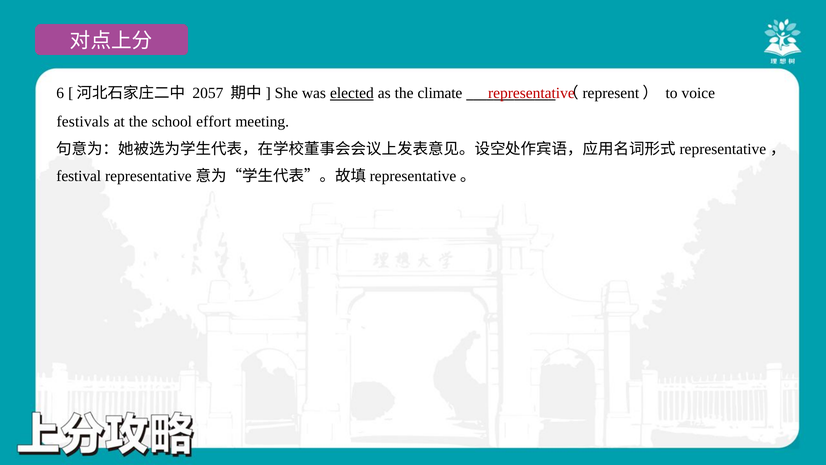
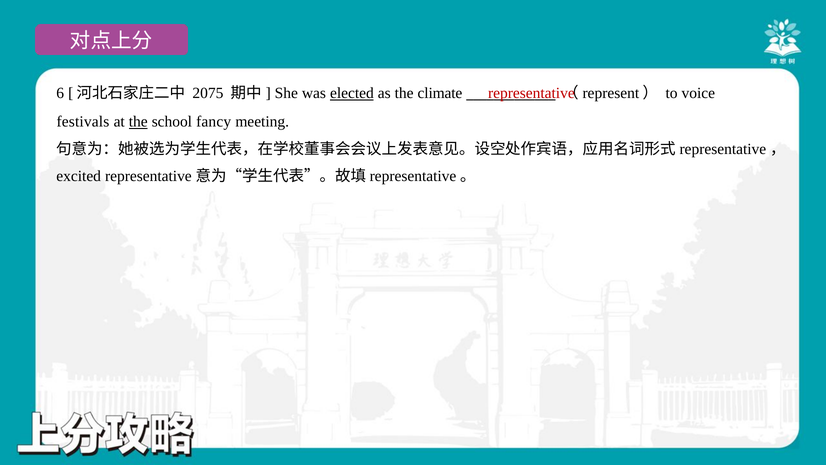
2057: 2057 -> 2075
the at (138, 122) underline: none -> present
effort: effort -> fancy
festival: festival -> excited
